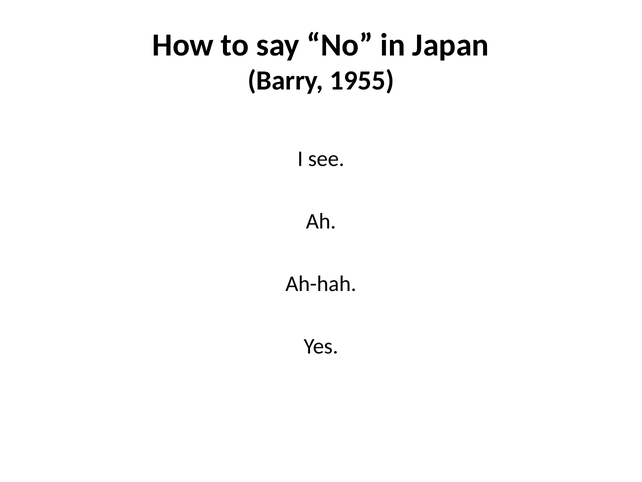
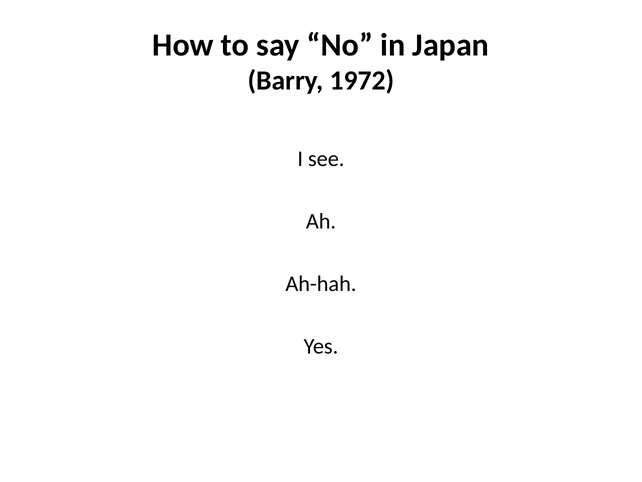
1955: 1955 -> 1972
